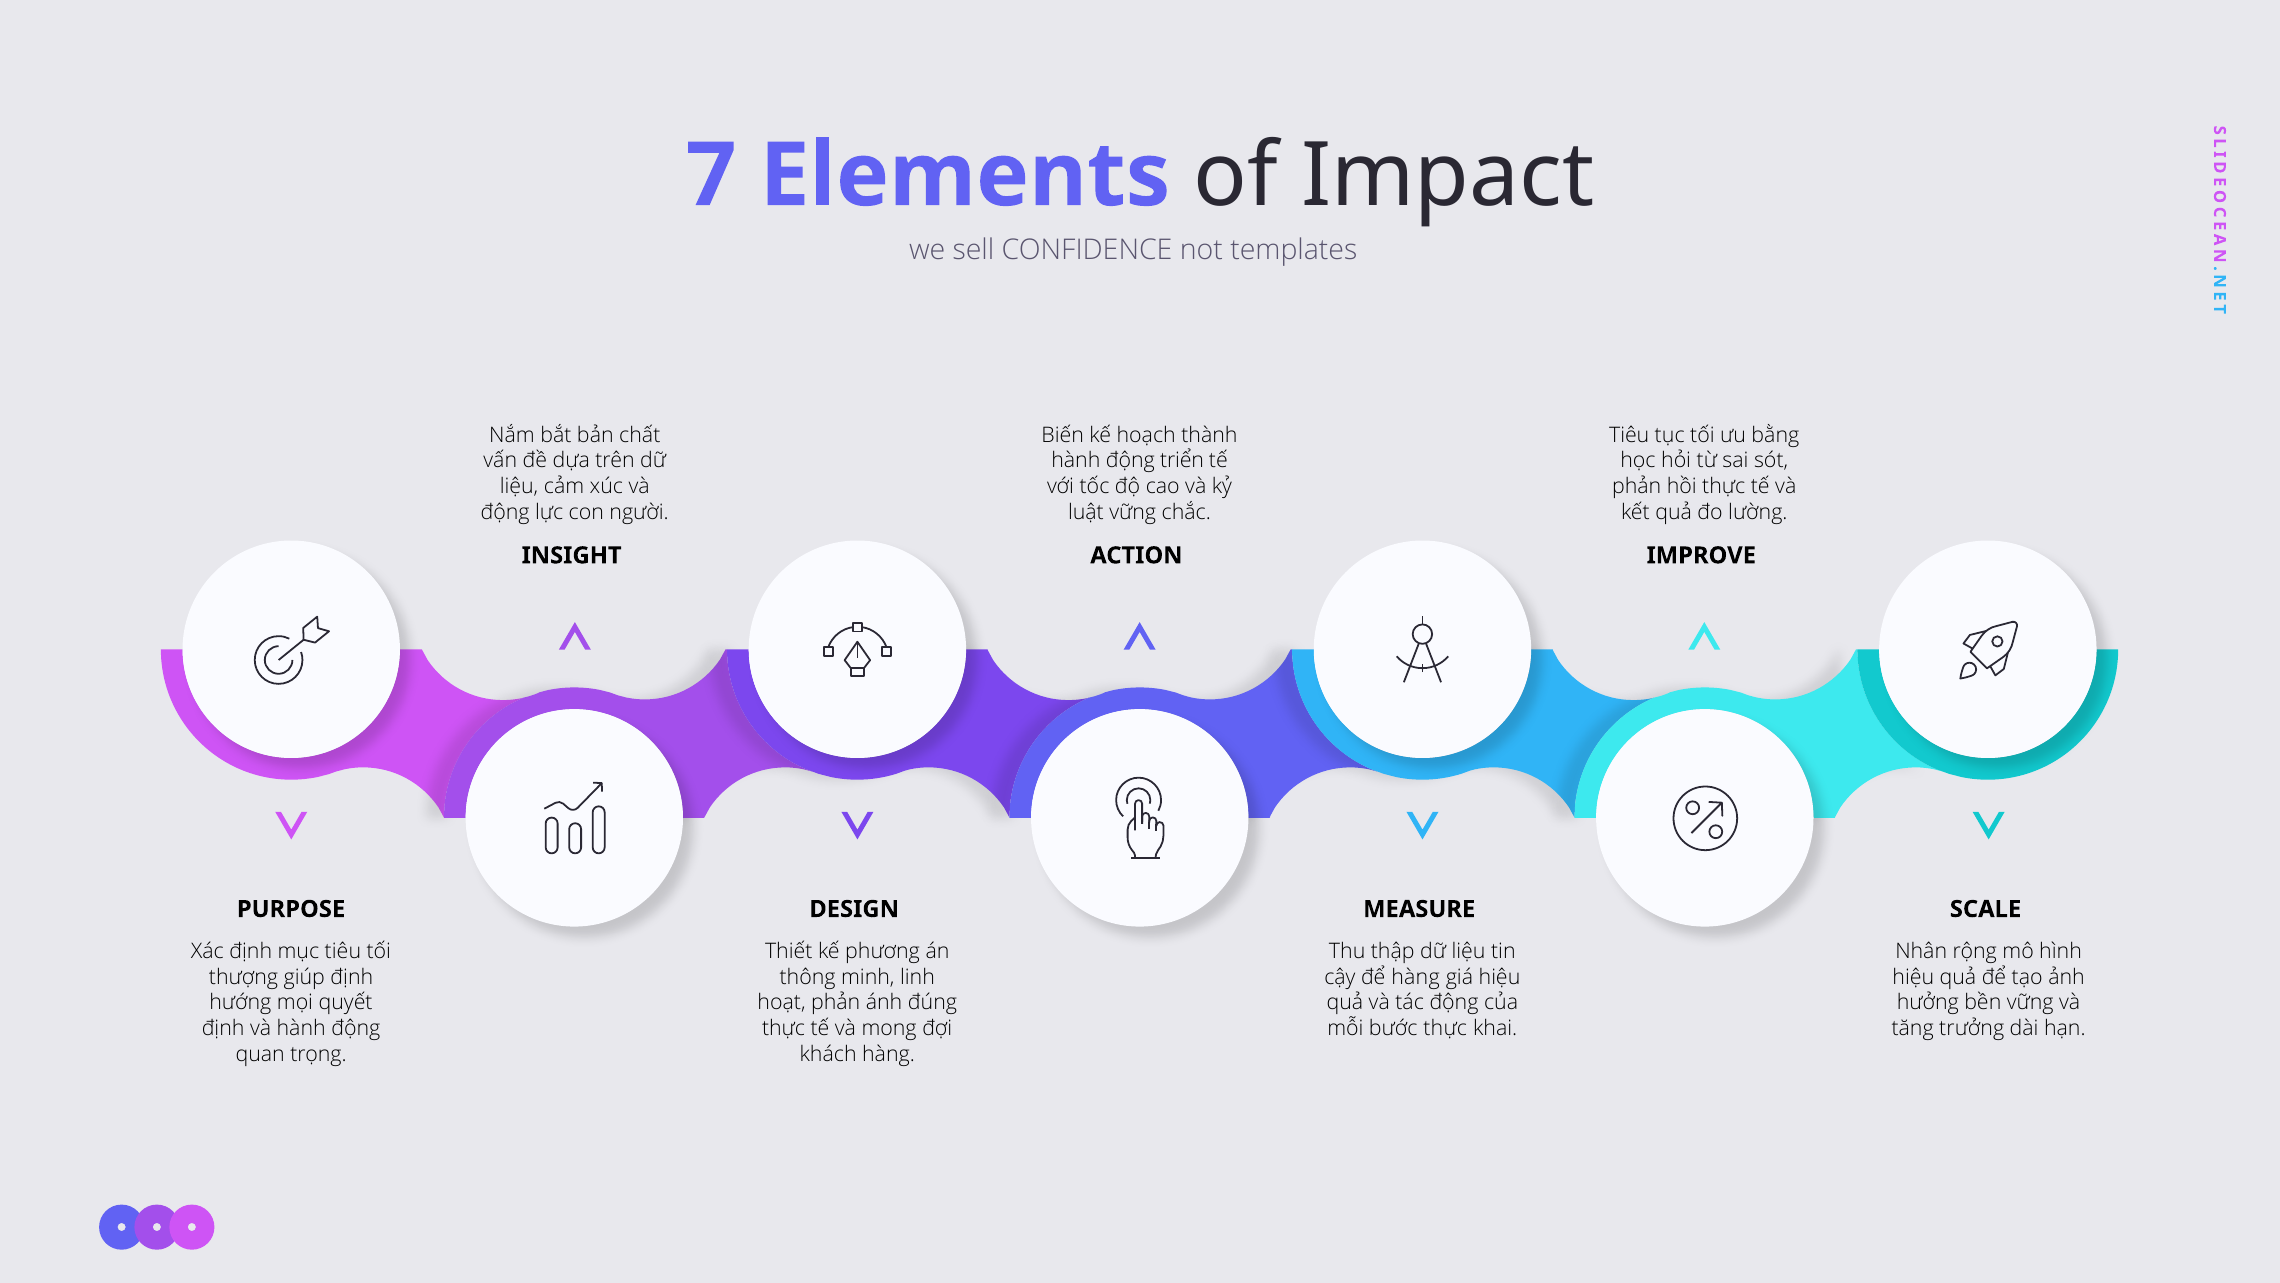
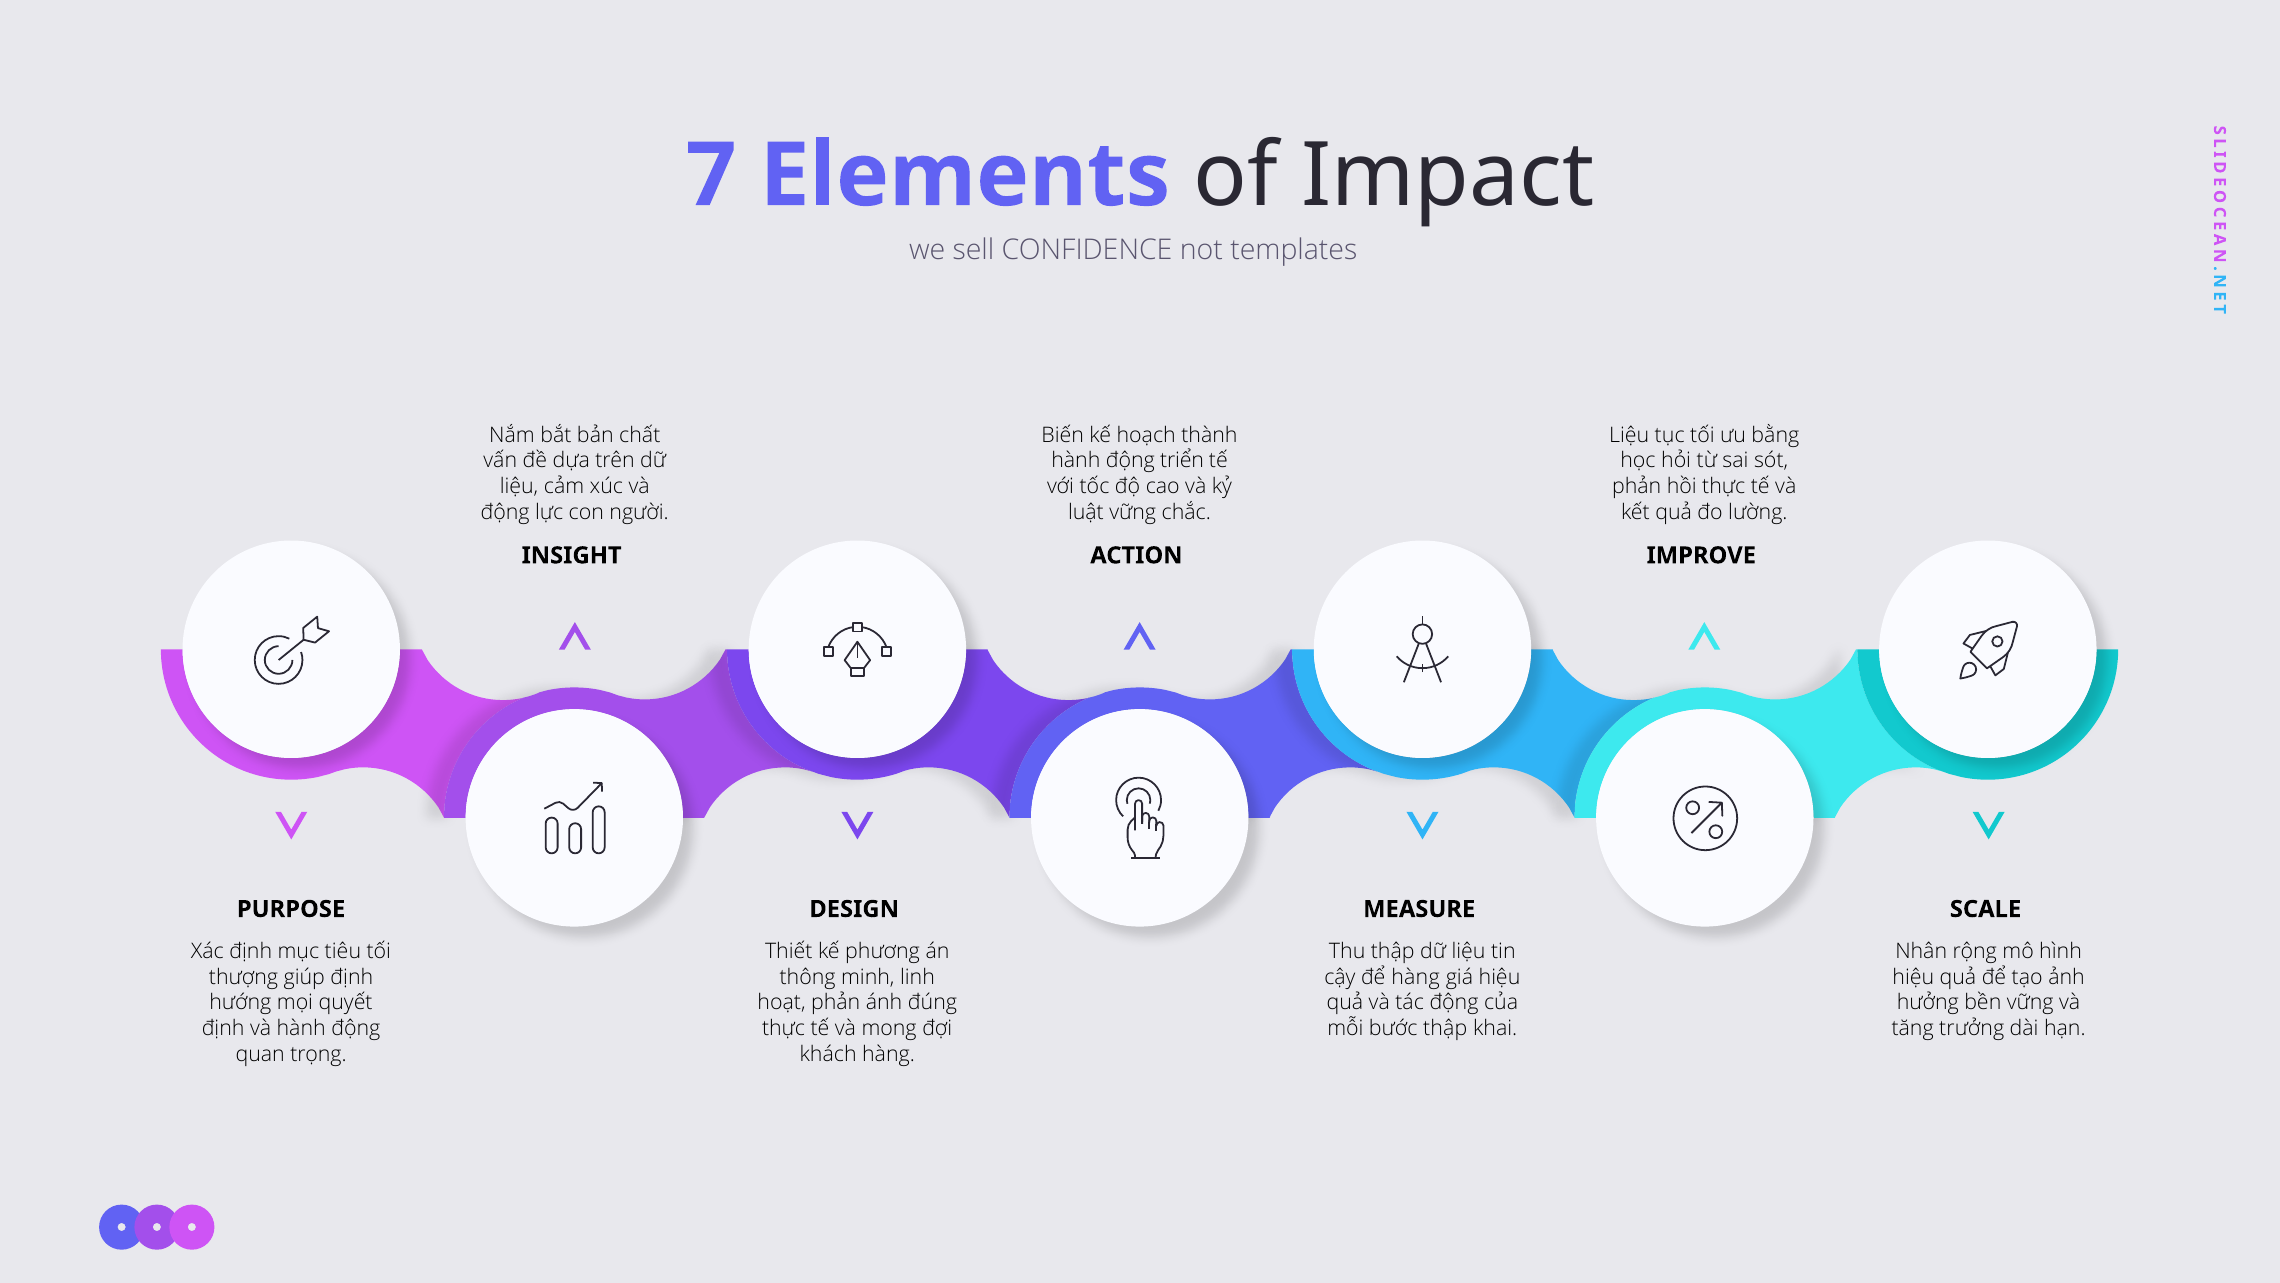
Tiêu at (1629, 435): Tiêu -> Liệu
bước thực: thực -> thập
